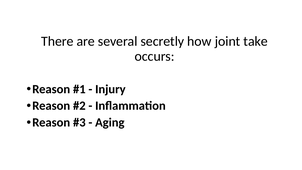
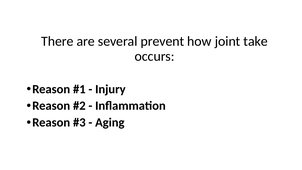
secretly: secretly -> prevent
